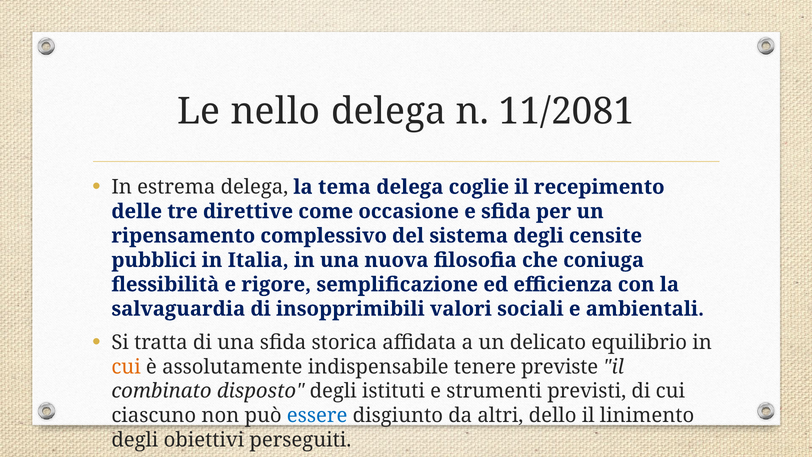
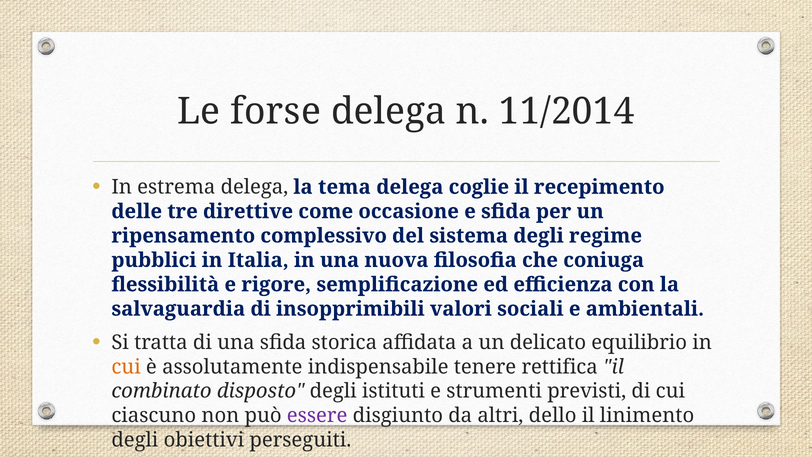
nello: nello -> forse
11/2081: 11/2081 -> 11/2014
censite: censite -> regime
previste: previste -> rettifica
essere colour: blue -> purple
